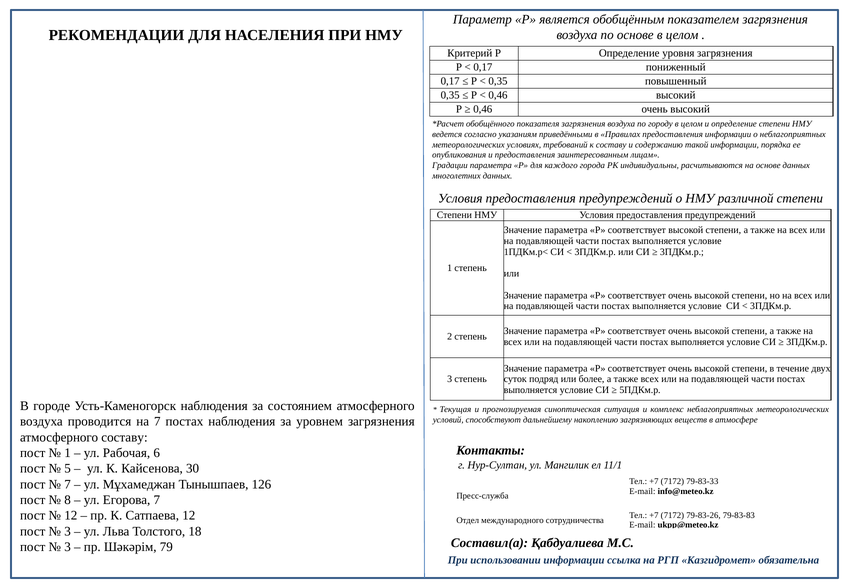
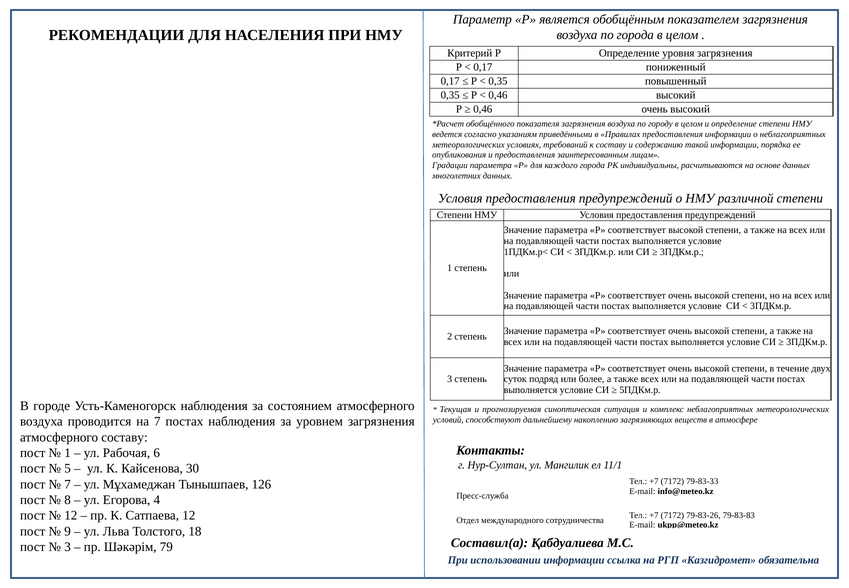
по основе: основе -> города
Егорова 7: 7 -> 4
3 at (68, 531): 3 -> 9
